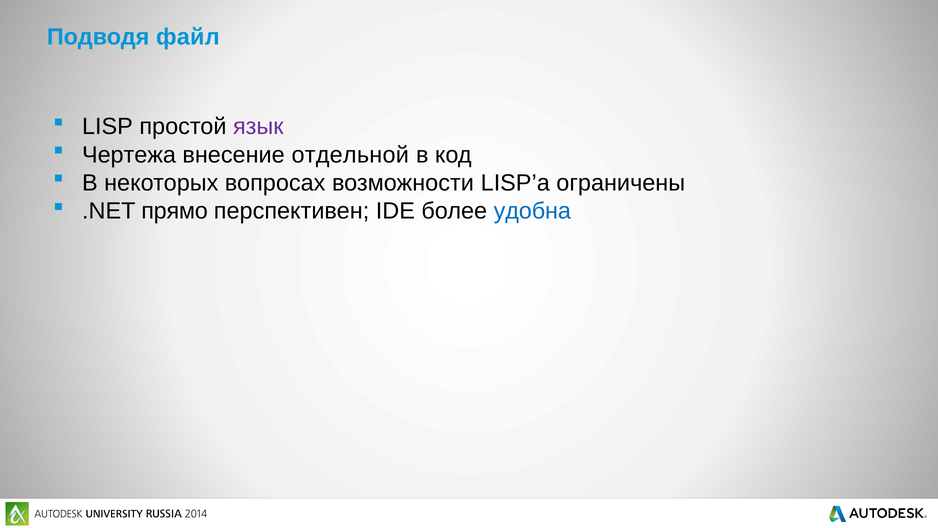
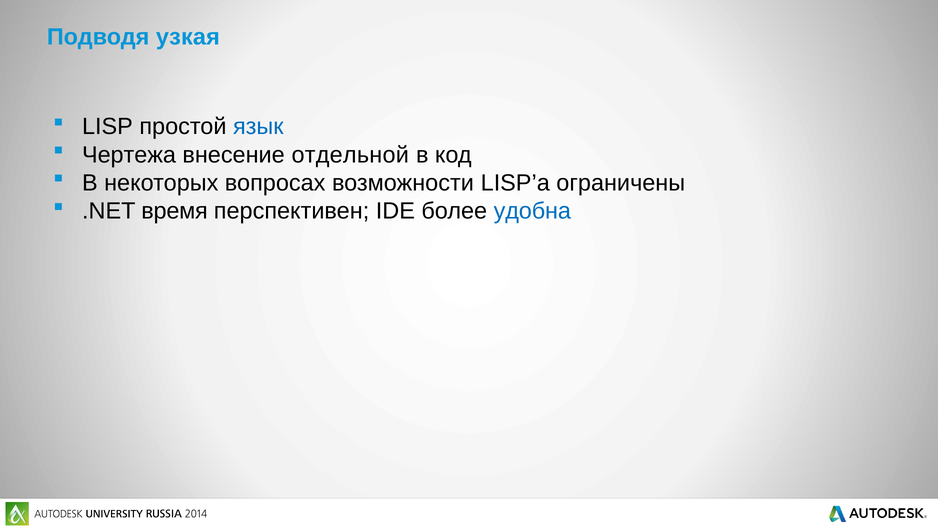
файл: файл -> узкая
язык colour: purple -> blue
прямо: прямо -> время
